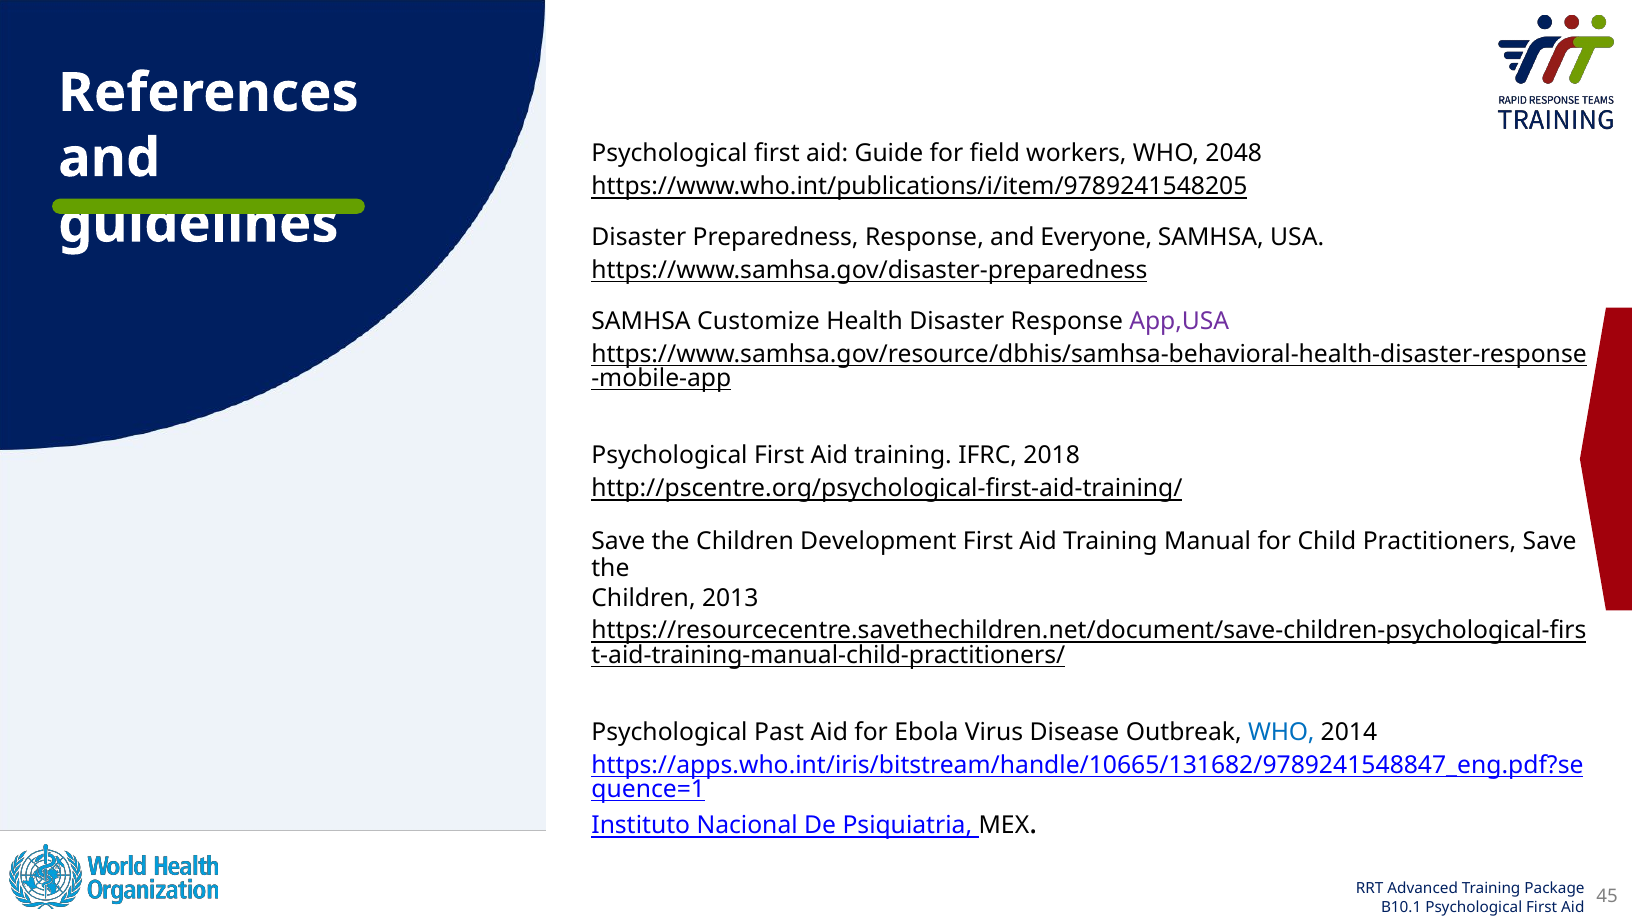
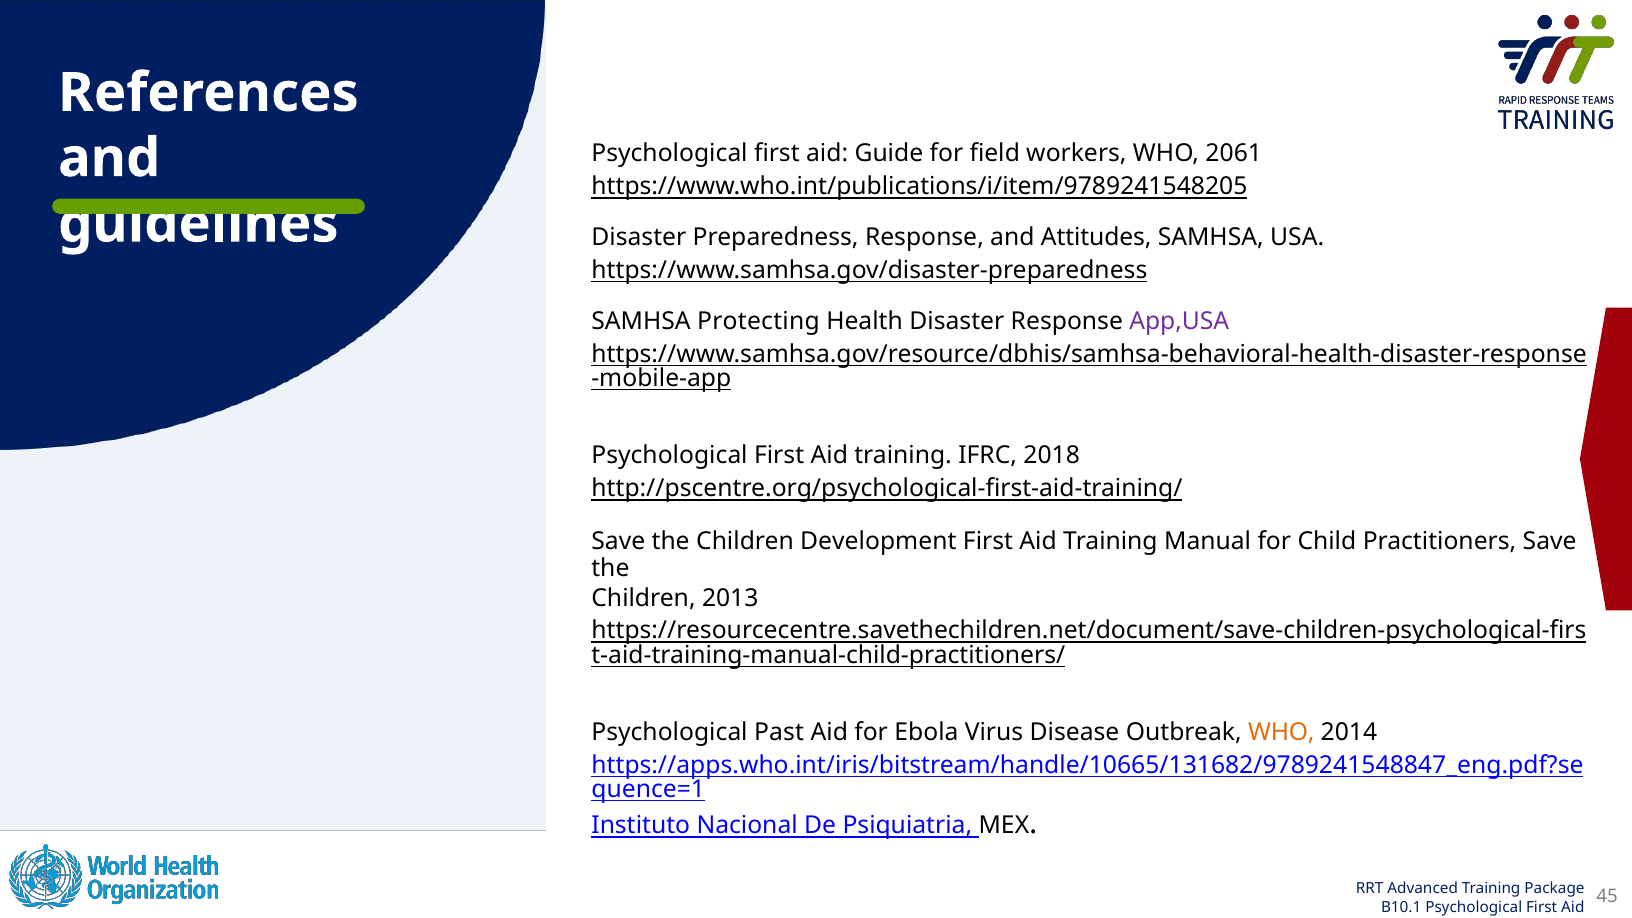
2048: 2048 -> 2061
Everyone: Everyone -> Attitudes
Customize: Customize -> Protecting
WHO at (1281, 733) colour: blue -> orange
